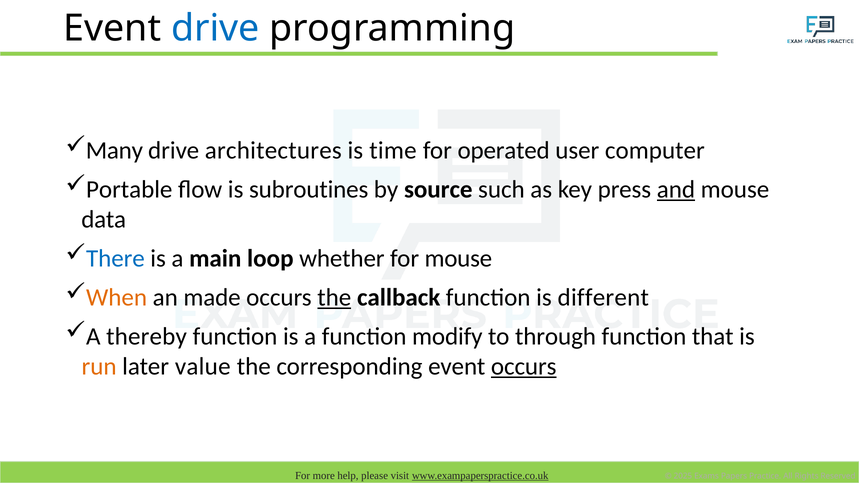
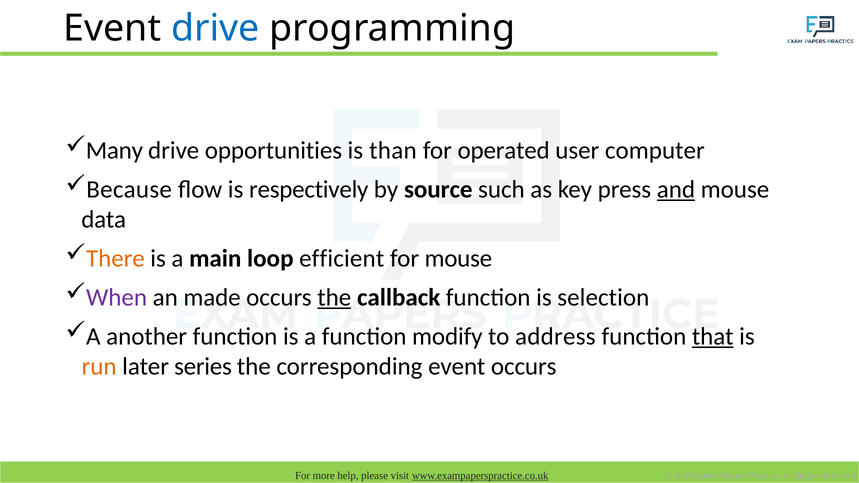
architectures: architectures -> opportunities
time: time -> than
Portable: Portable -> Because
subroutines: subroutines -> respectively
There colour: blue -> orange
whether: whether -> efficient
When colour: orange -> purple
different: different -> selection
thereby: thereby -> another
through: through -> address
that underline: none -> present
value: value -> series
occurs at (524, 366) underline: present -> none
